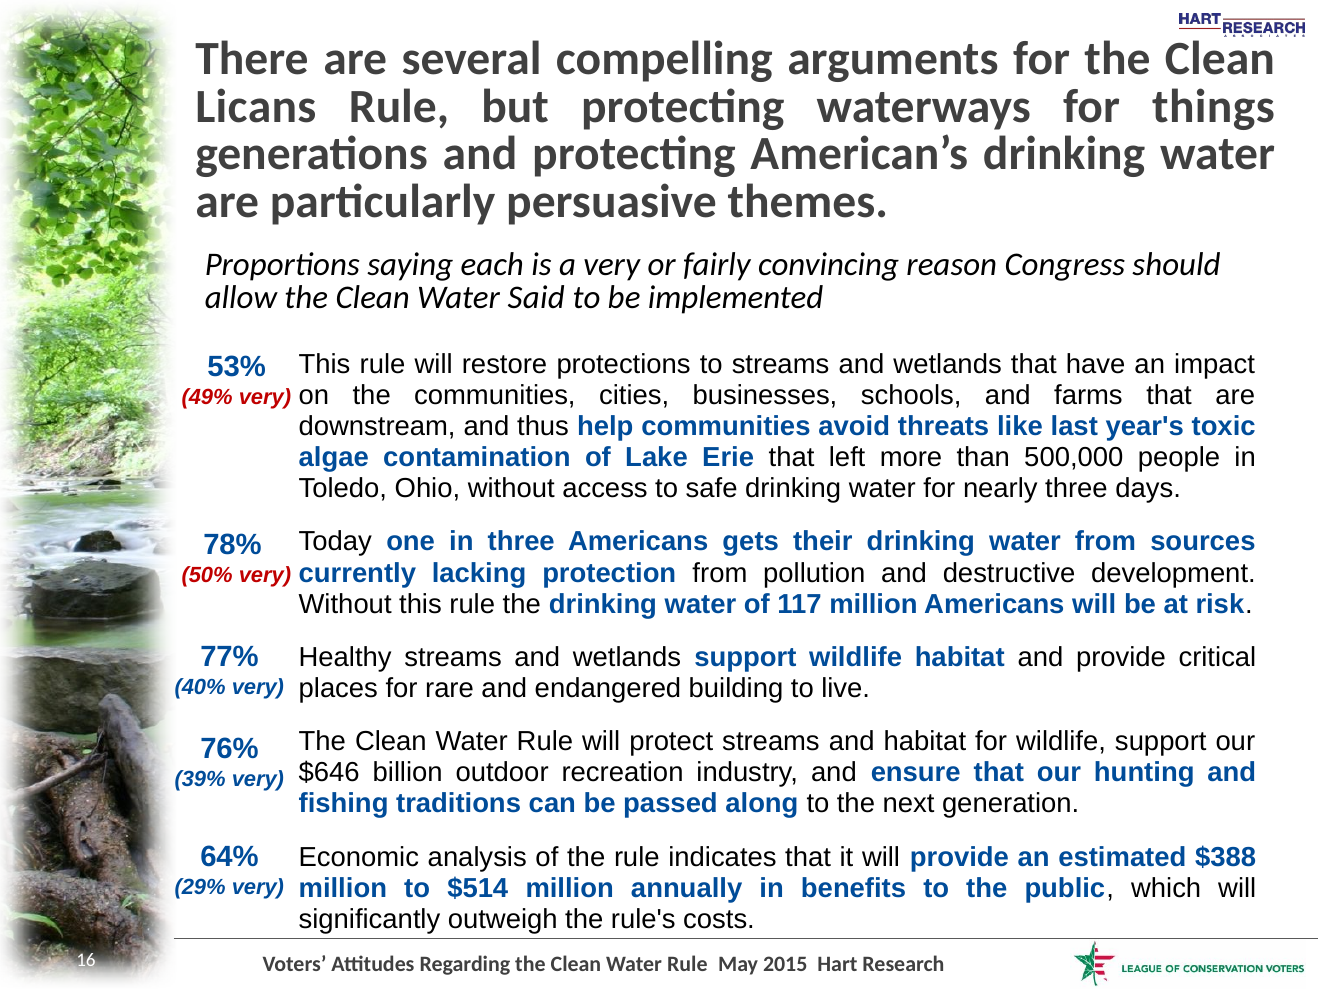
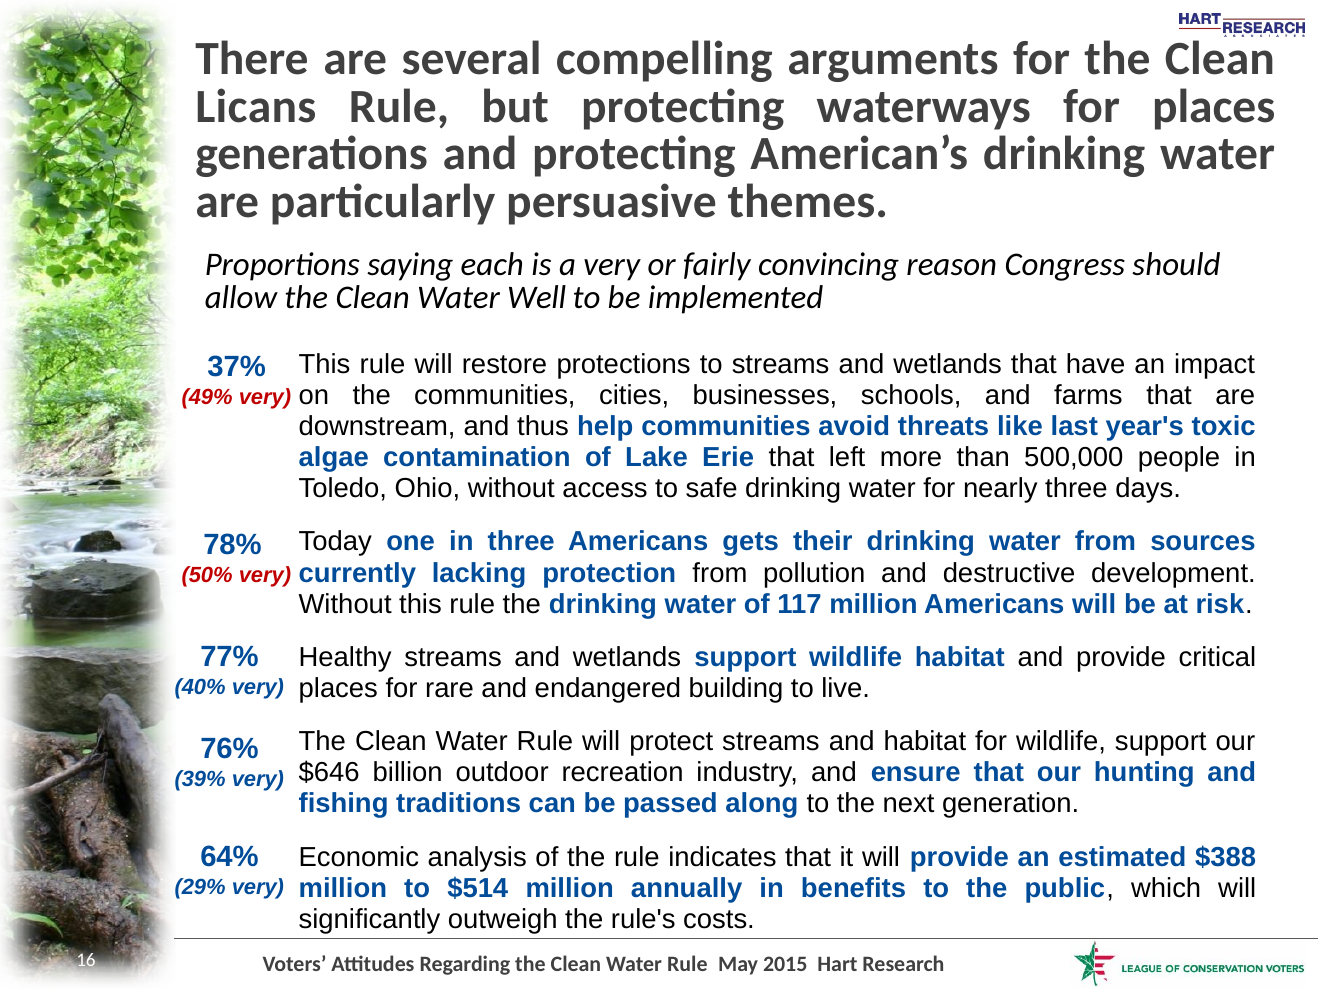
for things: things -> places
Said: Said -> Well
53%: 53% -> 37%
